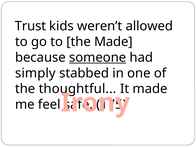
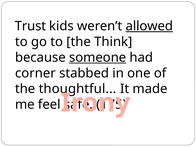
allowed underline: none -> present
the Made: Made -> Think
simply: simply -> corner
